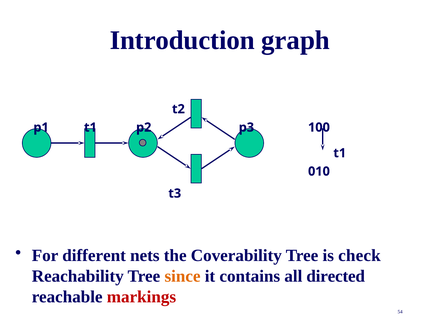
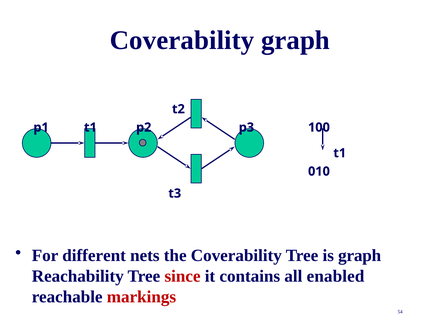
Introduction at (182, 40): Introduction -> Coverability
is check: check -> graph
since colour: orange -> red
directed: directed -> enabled
